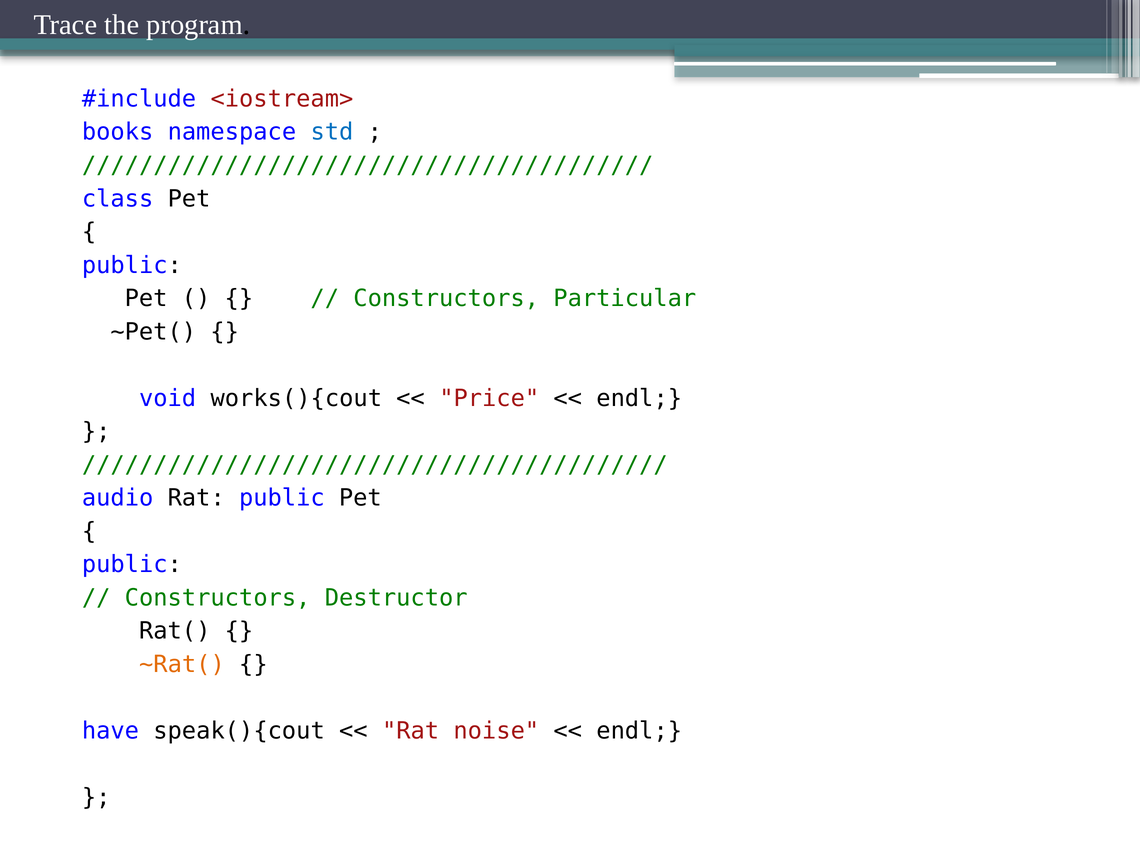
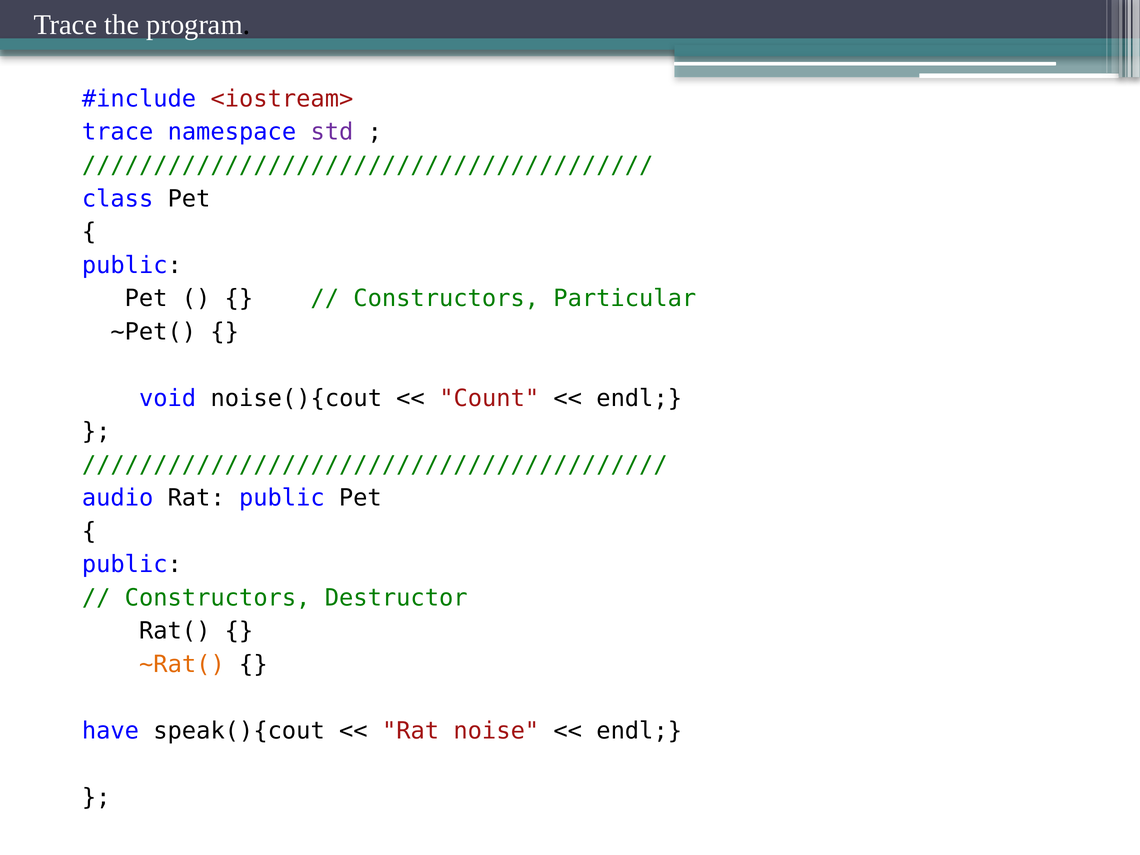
books at (118, 132): books -> trace
std colour: blue -> purple
works(){cout: works(){cout -> noise(){cout
Price: Price -> Count
